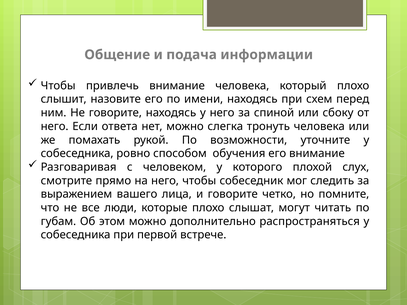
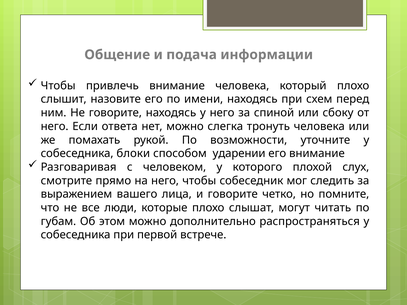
ровно: ровно -> блоки
обучения: обучения -> ударении
